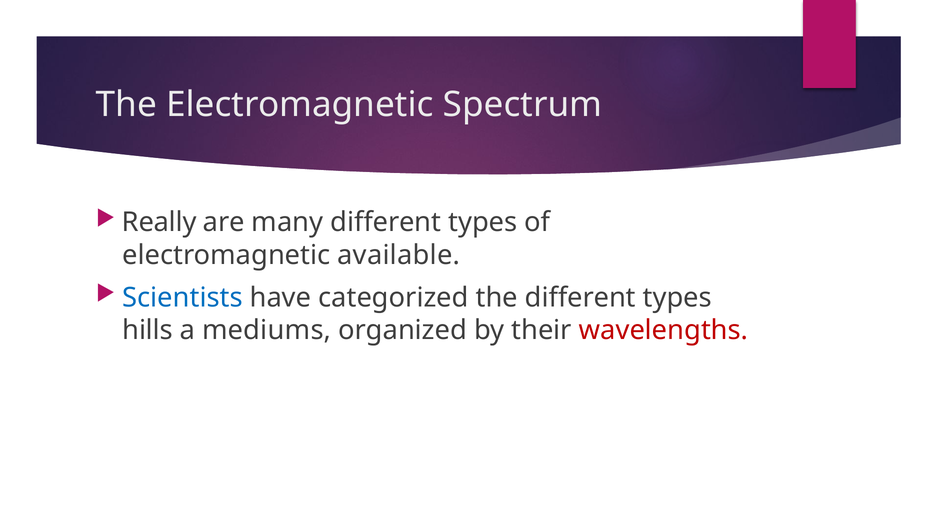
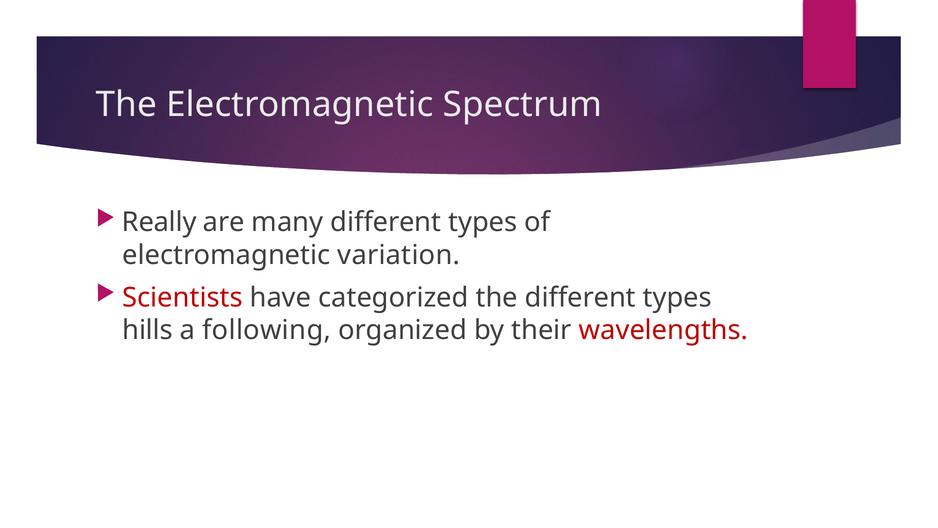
available: available -> variation
Scientists colour: blue -> red
mediums: mediums -> following
